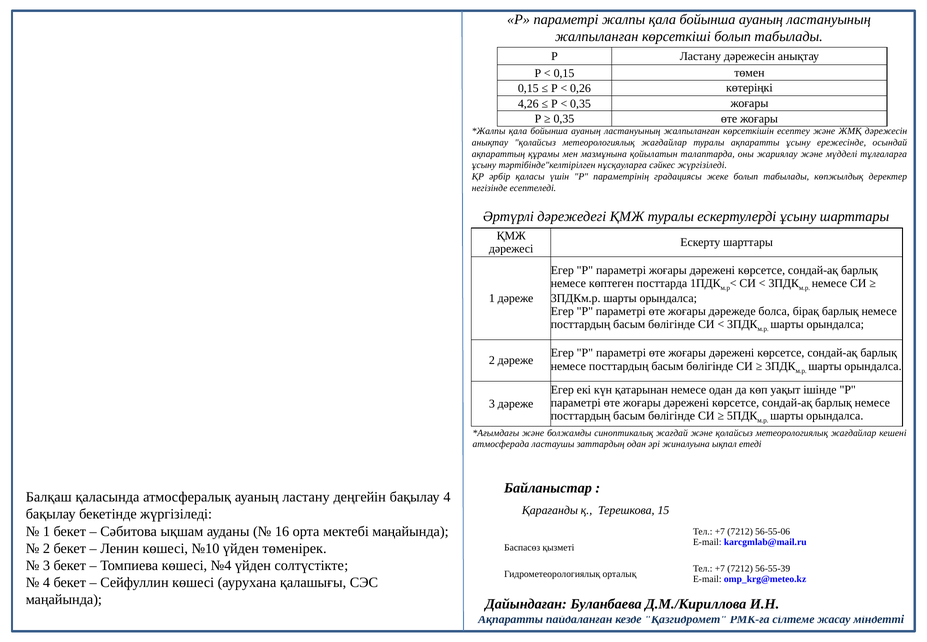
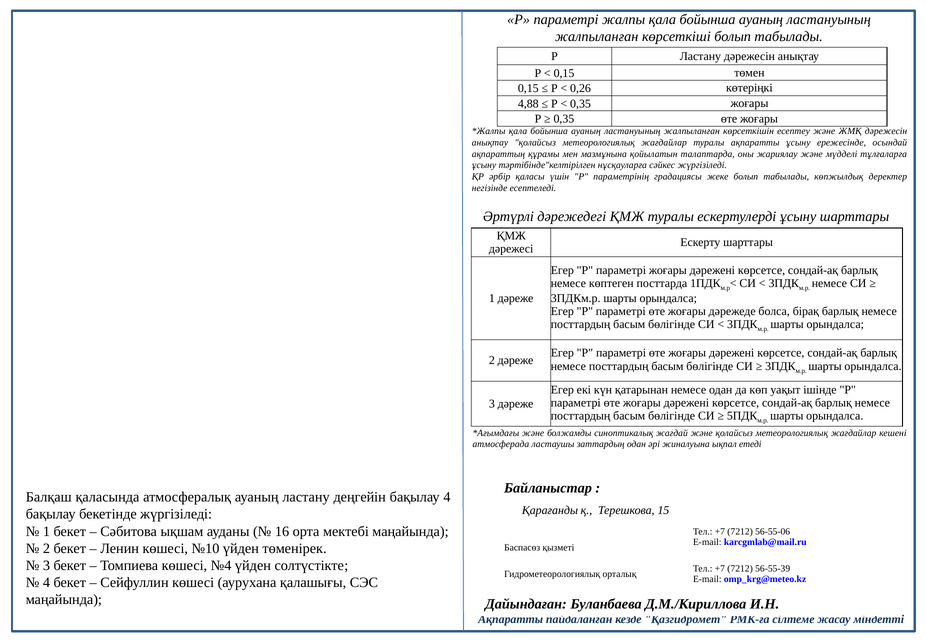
4,26: 4,26 -> 4,88
